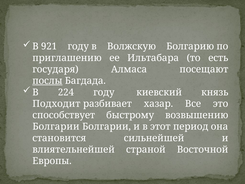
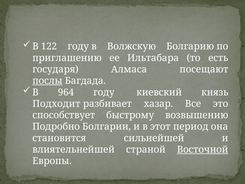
921: 921 -> 122
224: 224 -> 964
Болгарии at (56, 126): Болгарии -> Подробно
Восточной underline: none -> present
